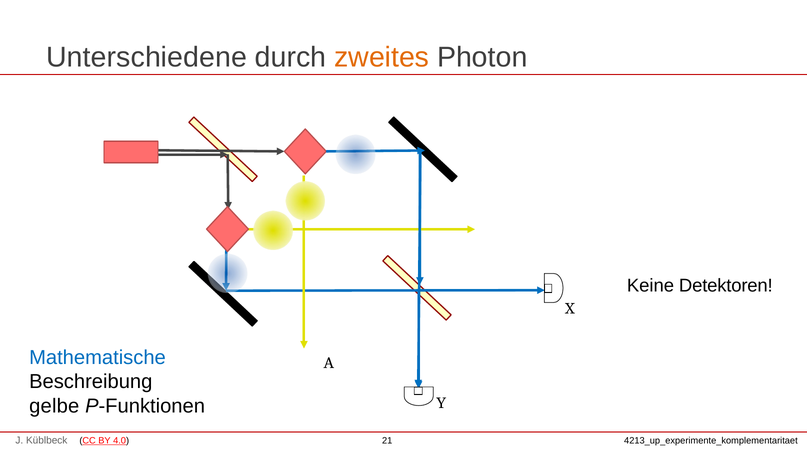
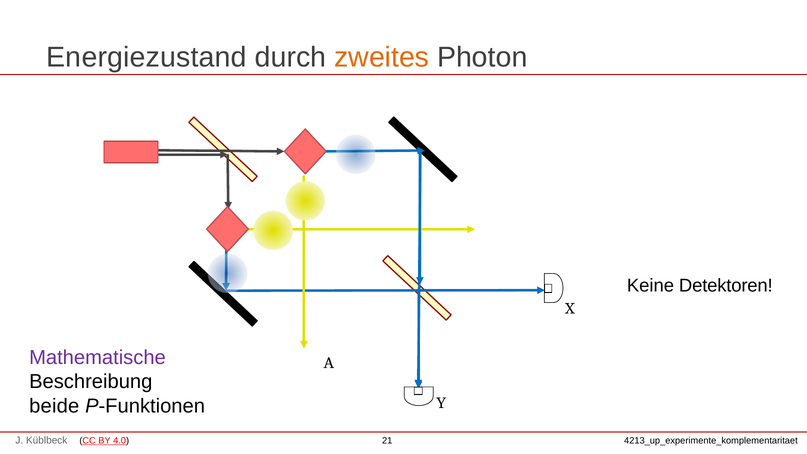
Unterschiedene: Unterschiedene -> Energiezustand
Mathematische colour: blue -> purple
gelbe: gelbe -> beide
